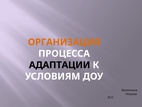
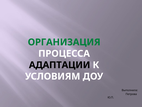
ОРГАНИЗАЦИЯ colour: orange -> green
